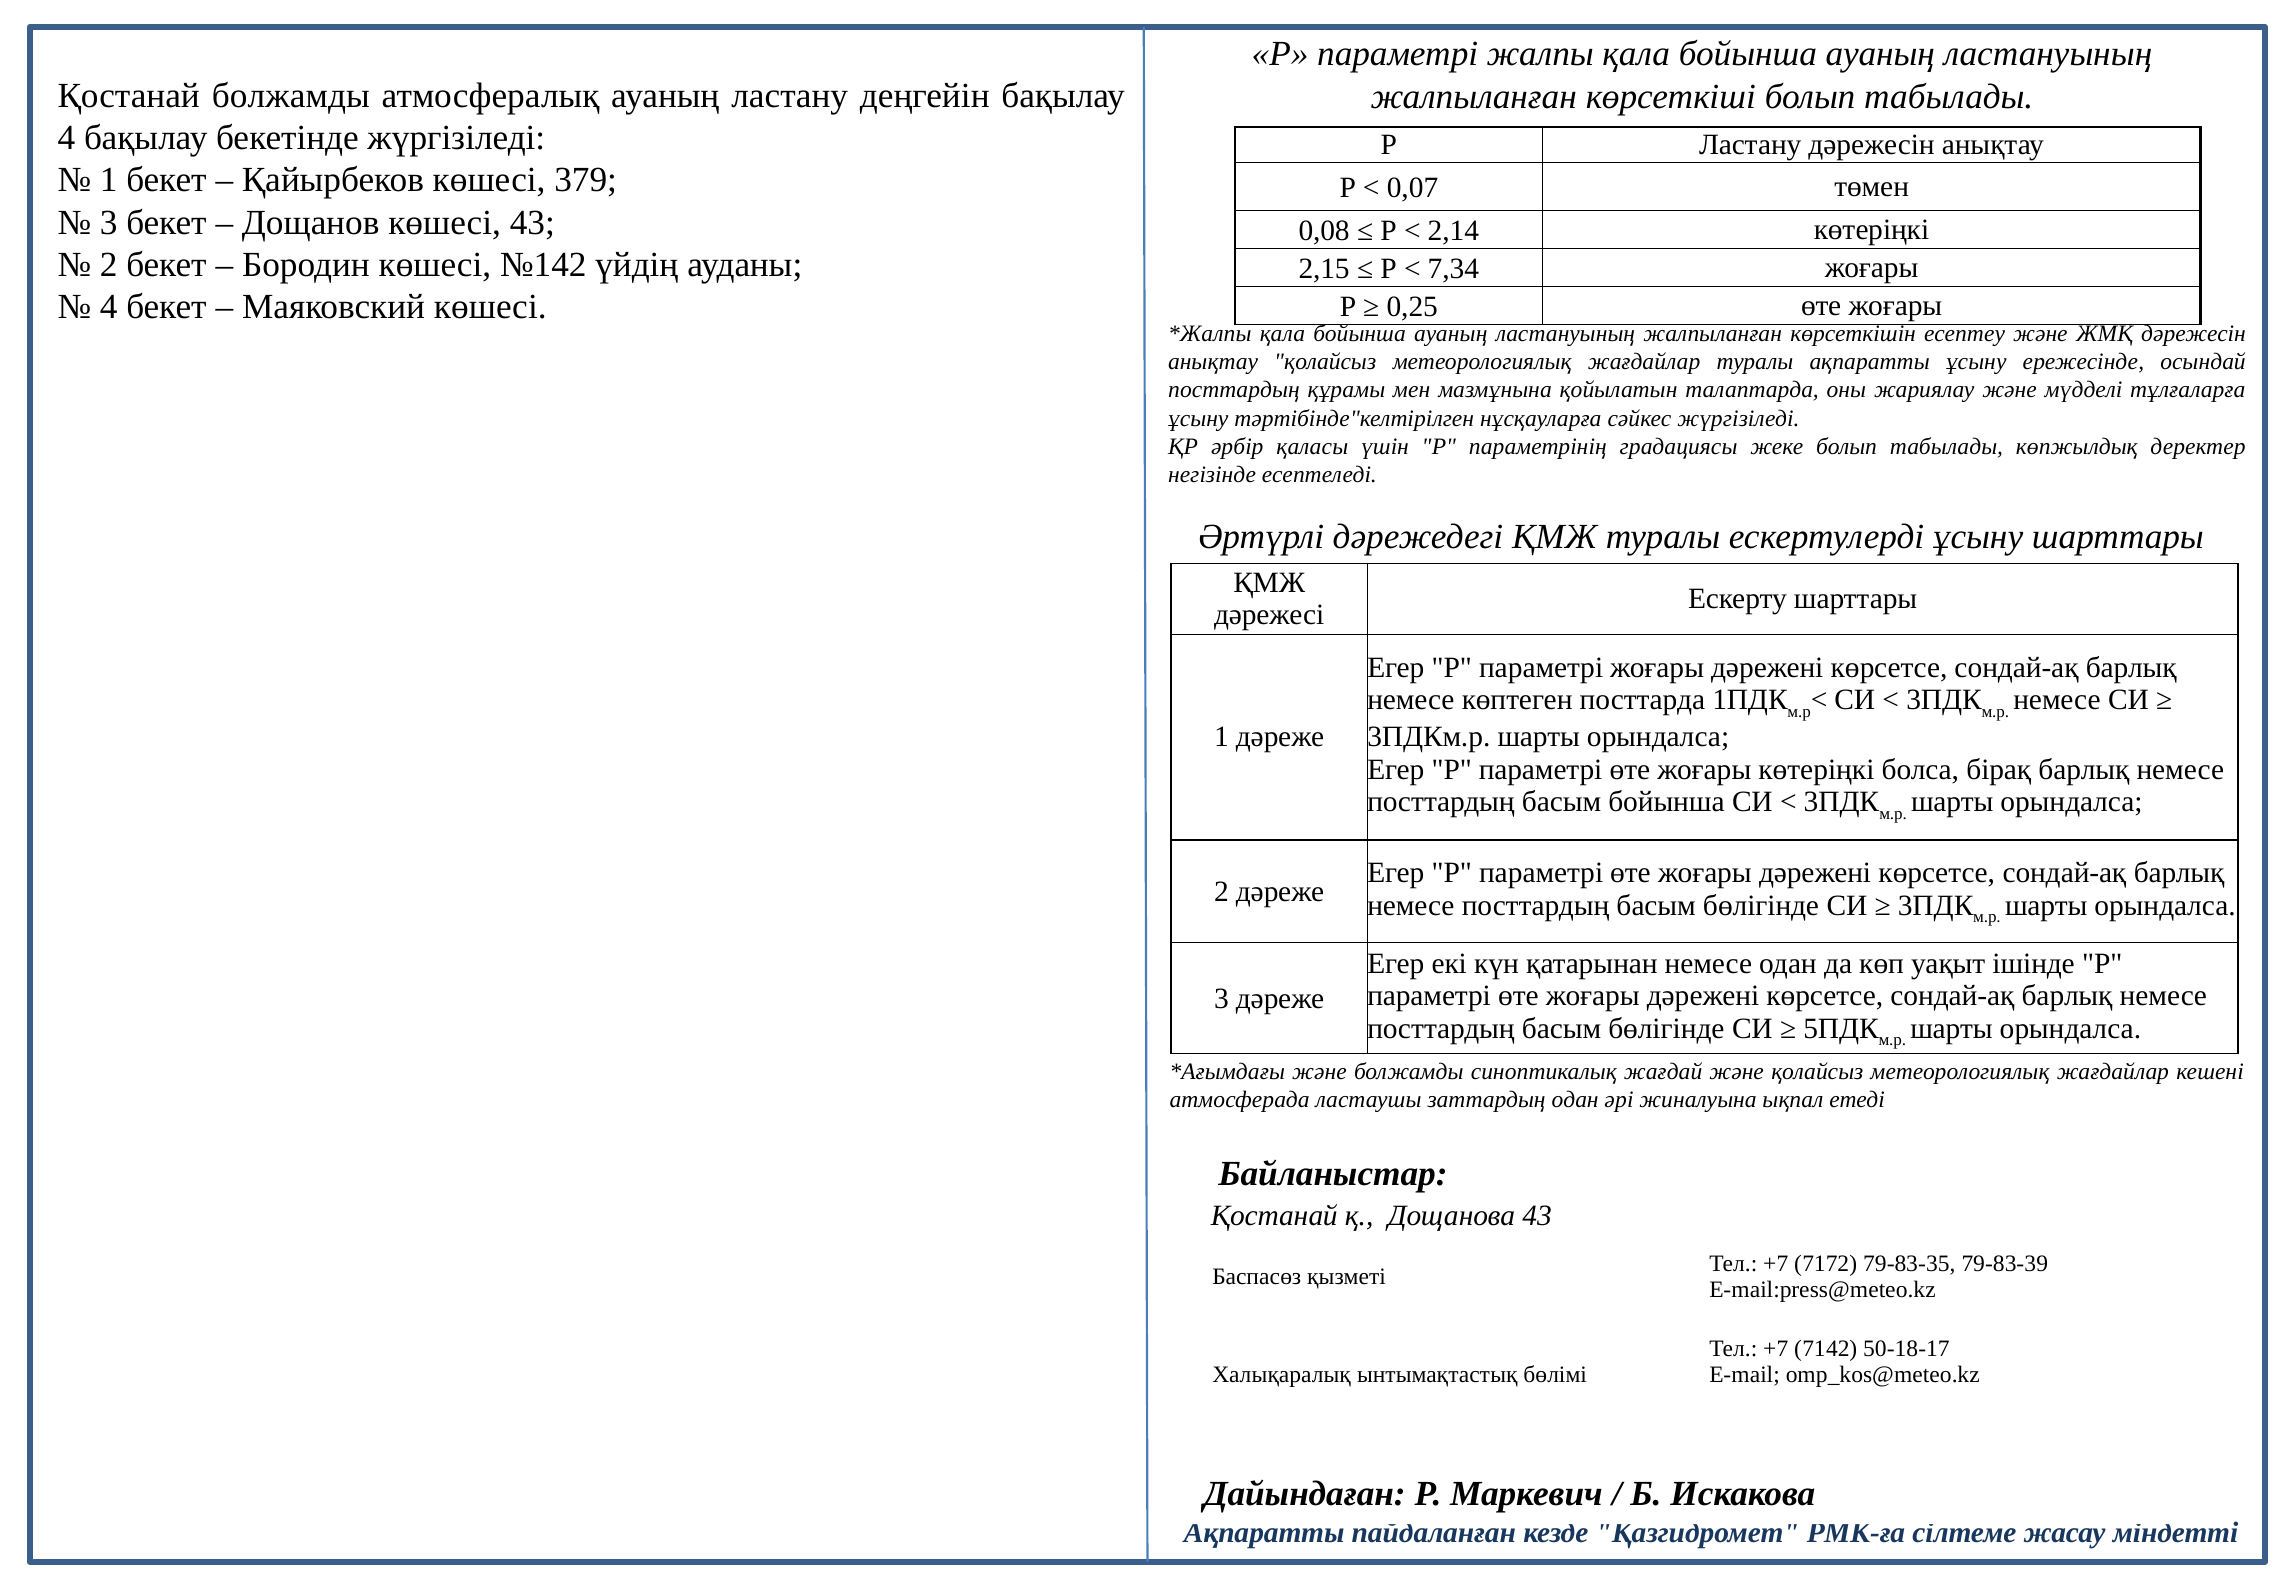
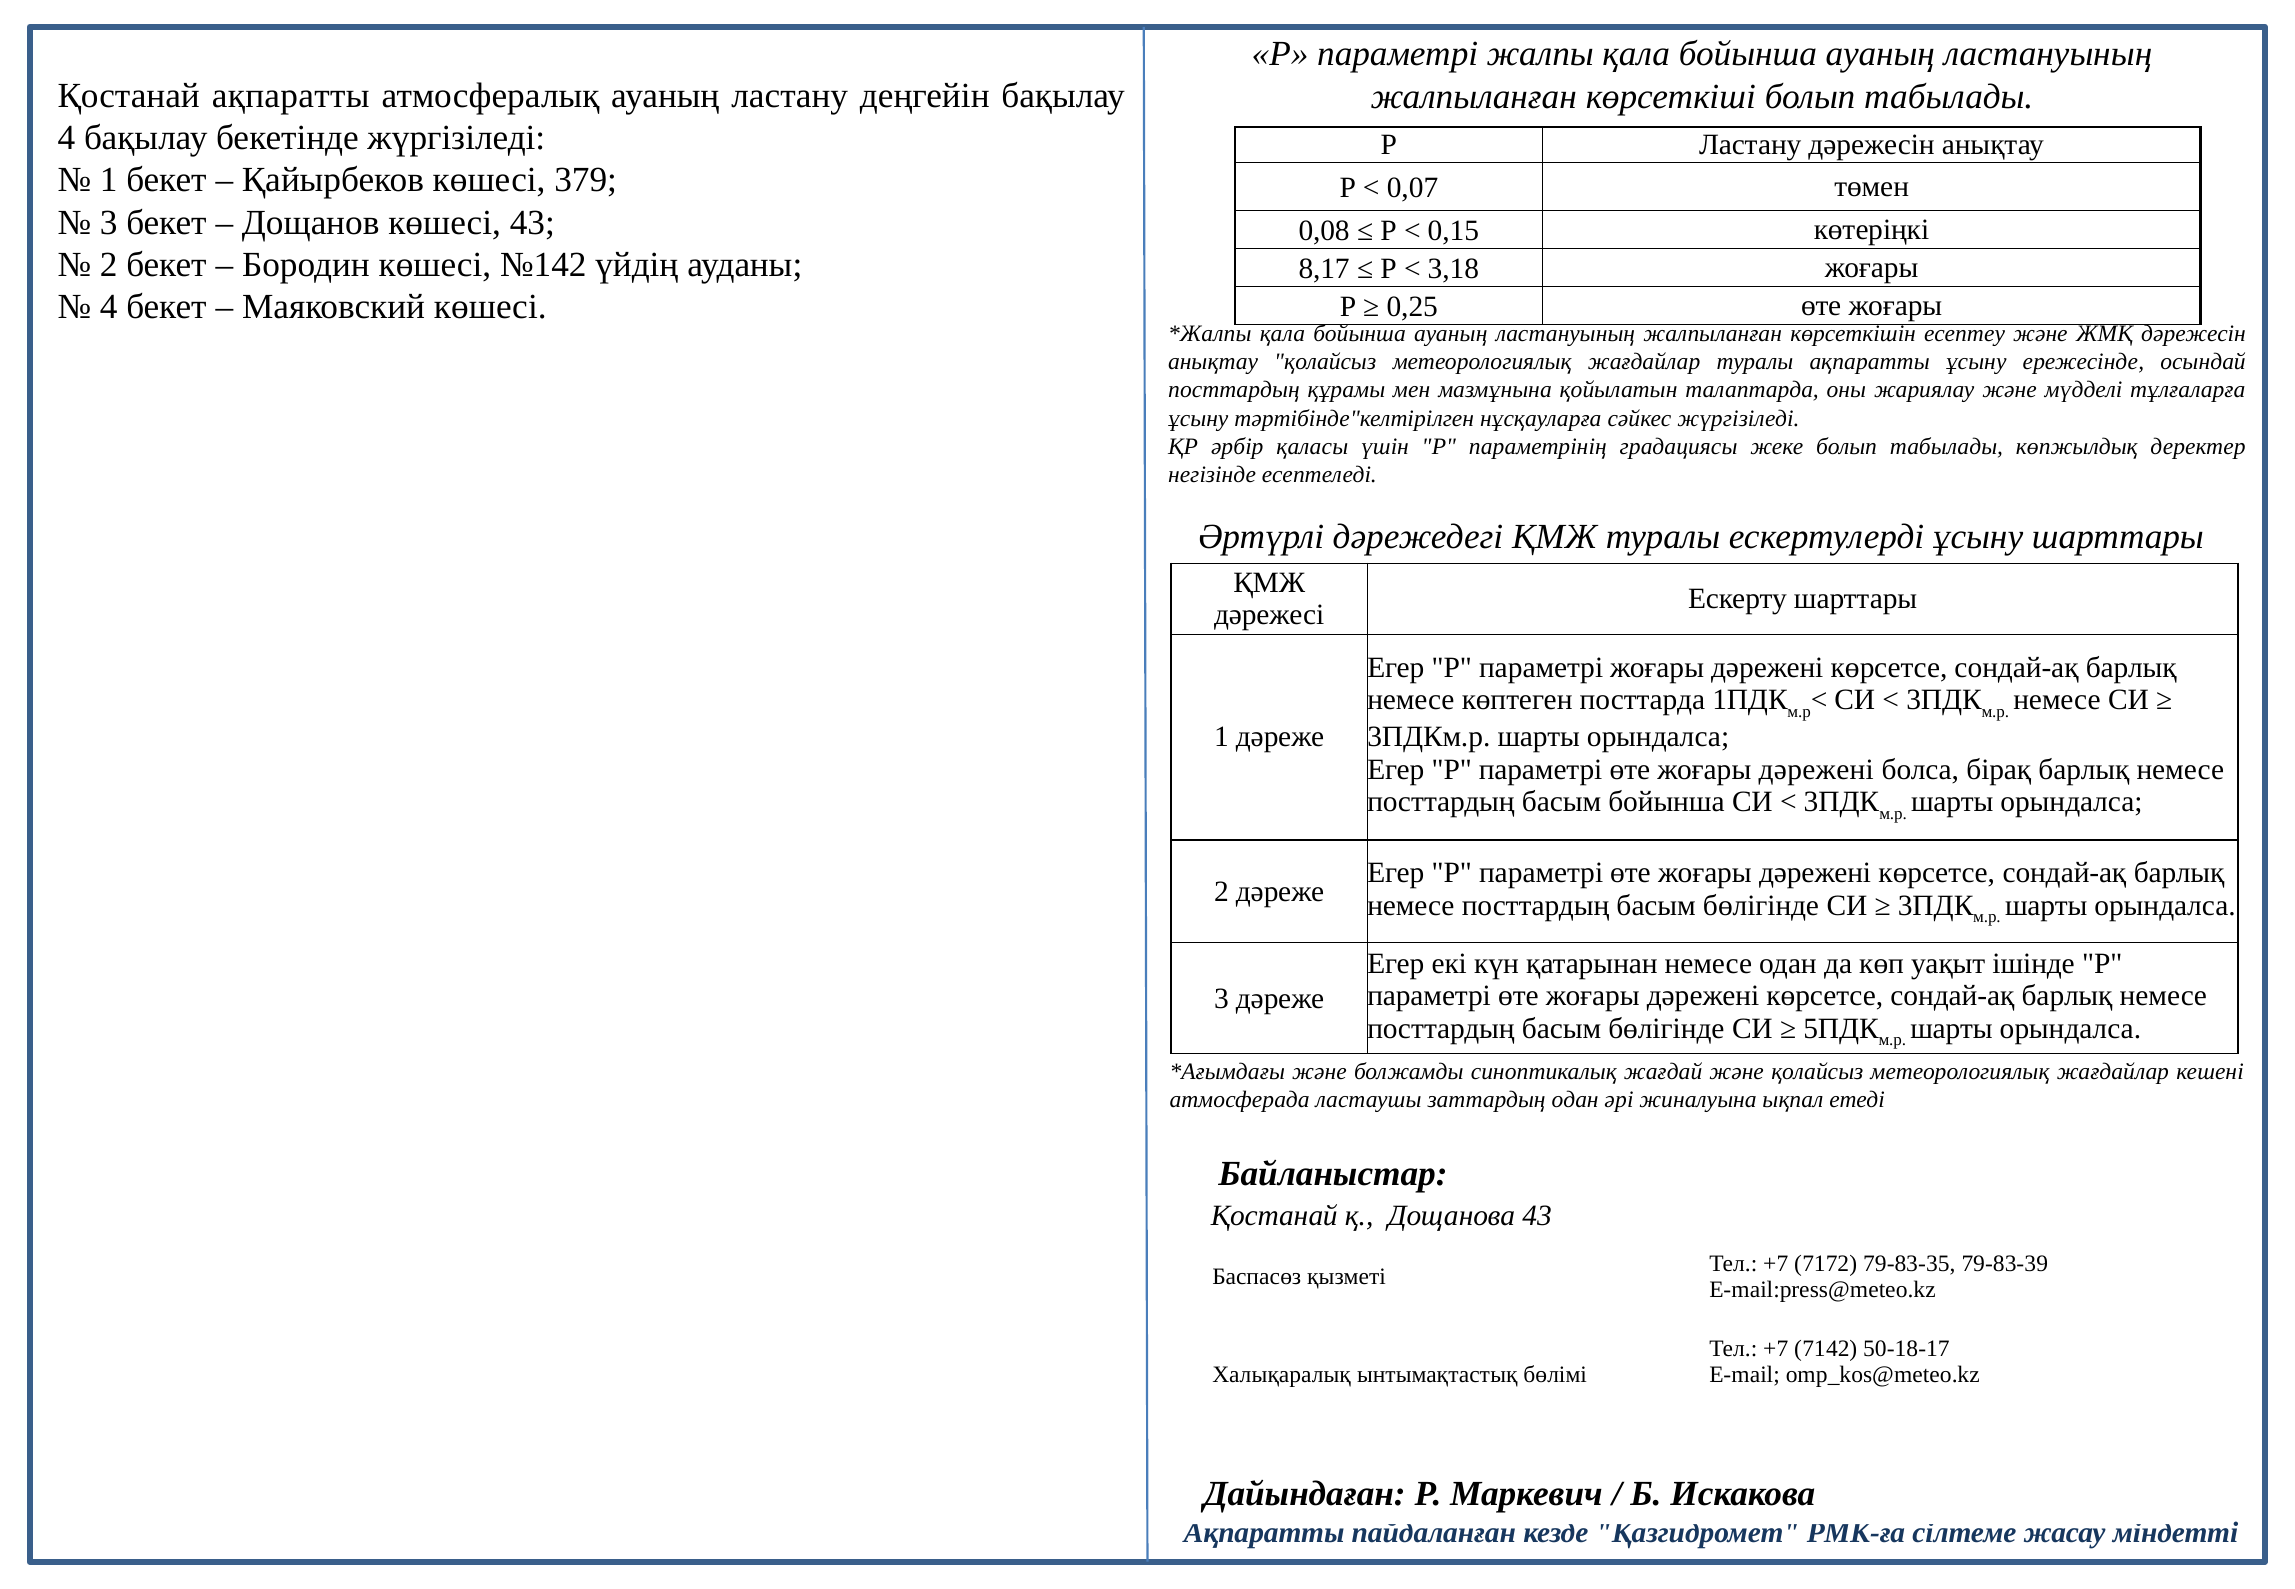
Қостанай болжамды: болжамды -> ақпаратты
2,14: 2,14 -> 0,15
2,15: 2,15 -> 8,17
7,34: 7,34 -> 3,18
көтеріңкі at (1816, 770): көтеріңкі -> дәрежені
